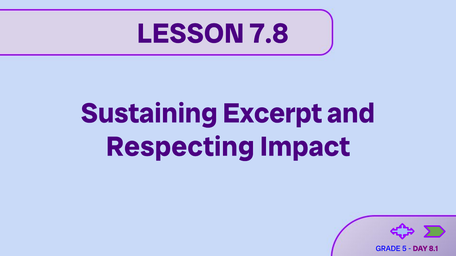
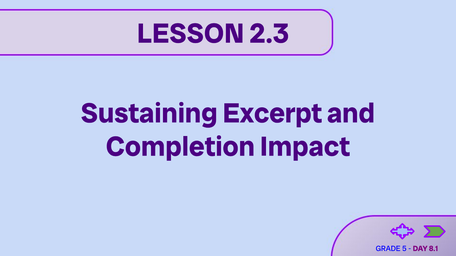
7.8: 7.8 -> 2.3
Respecting: Respecting -> Completion
